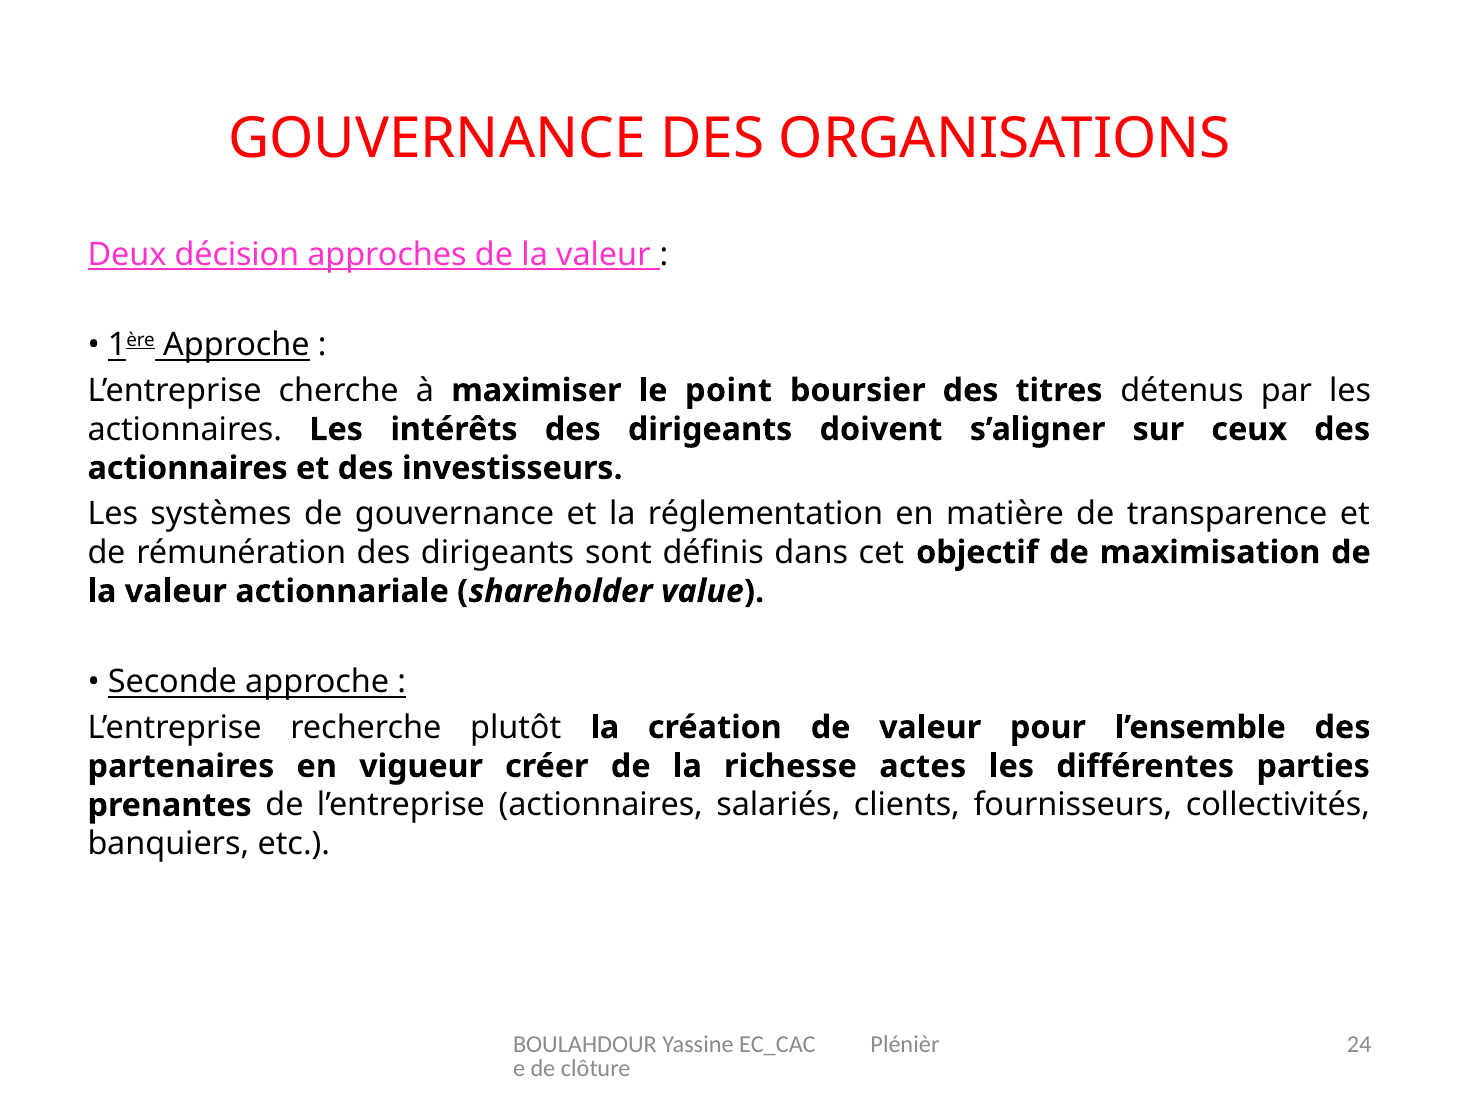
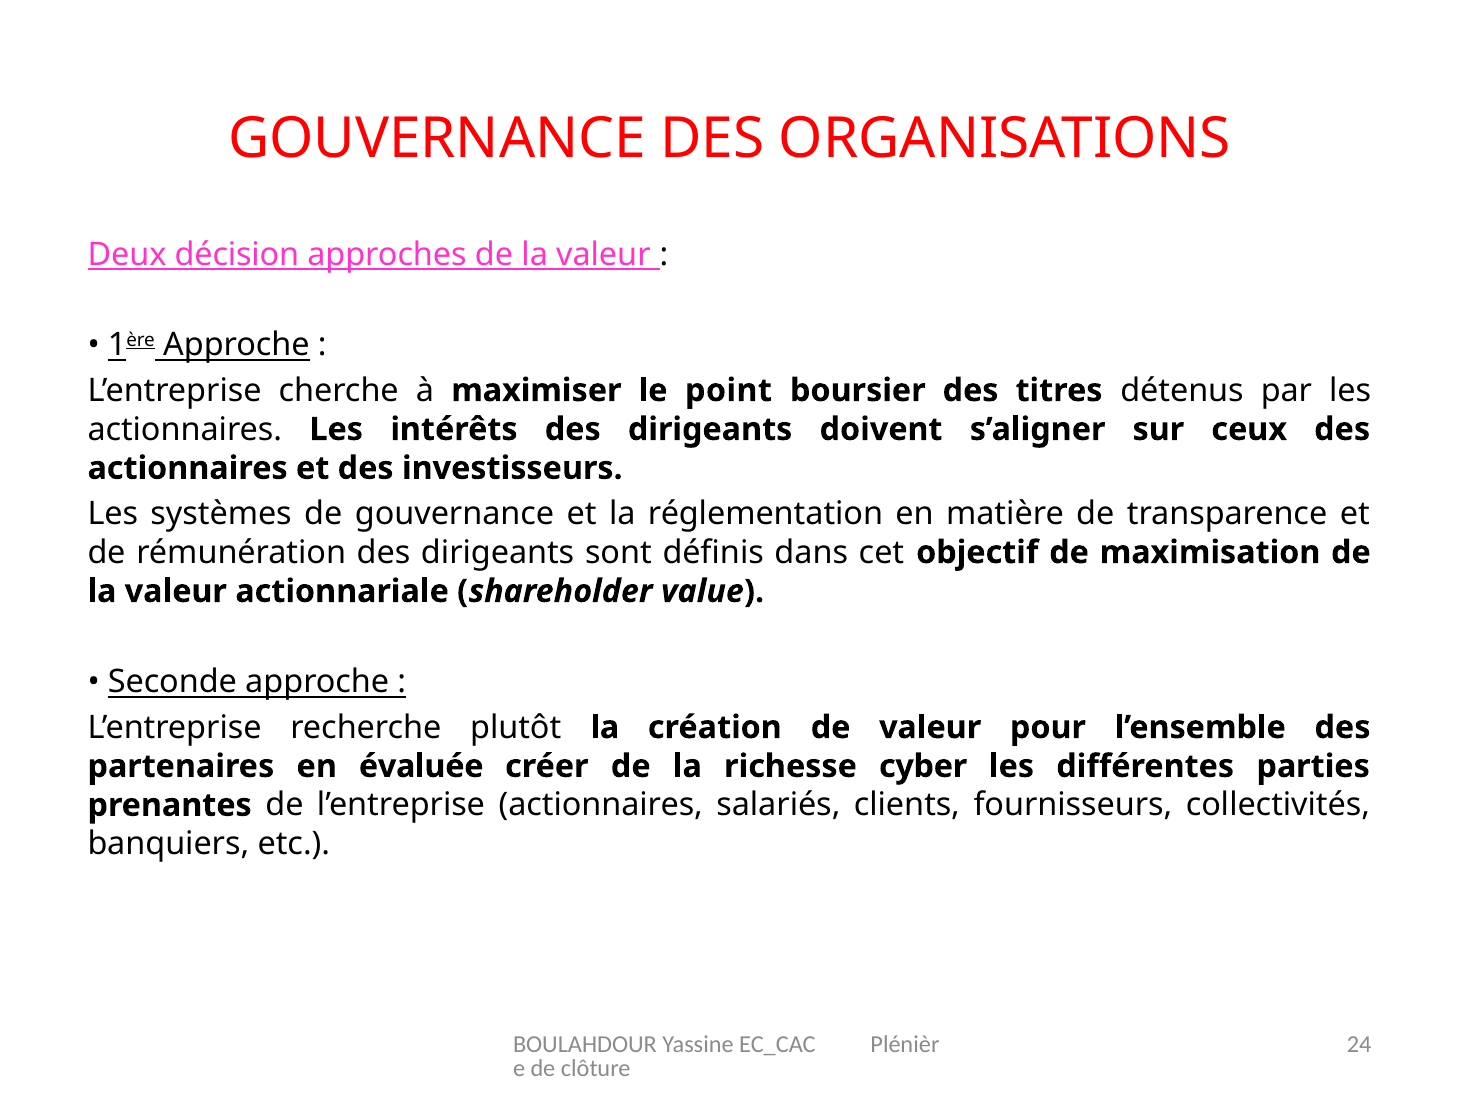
vigueur: vigueur -> évaluée
actes: actes -> cyber
